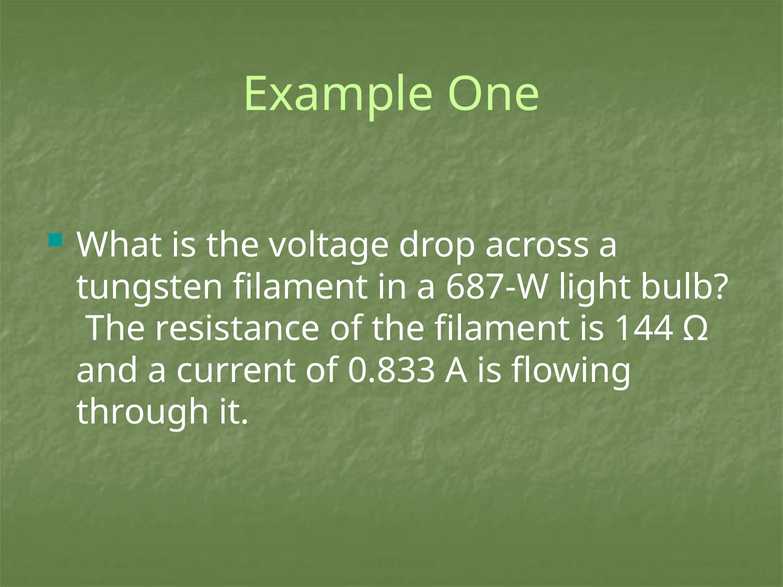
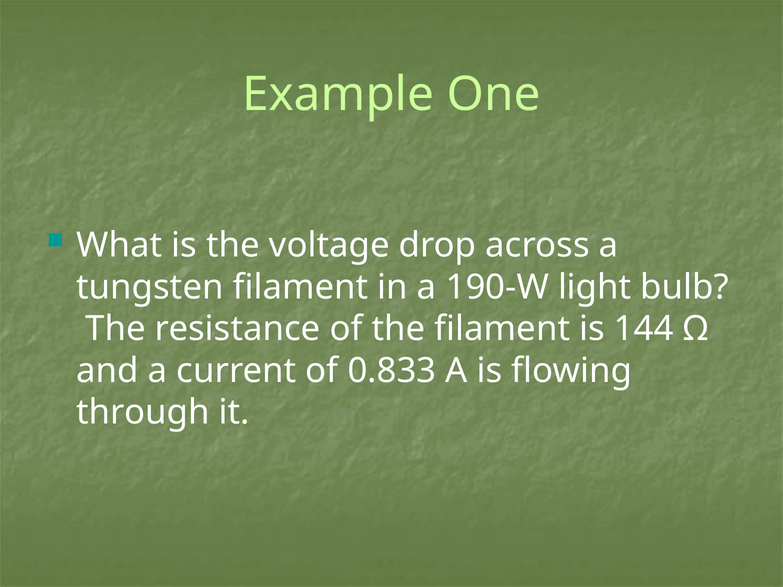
687-W: 687-W -> 190-W
